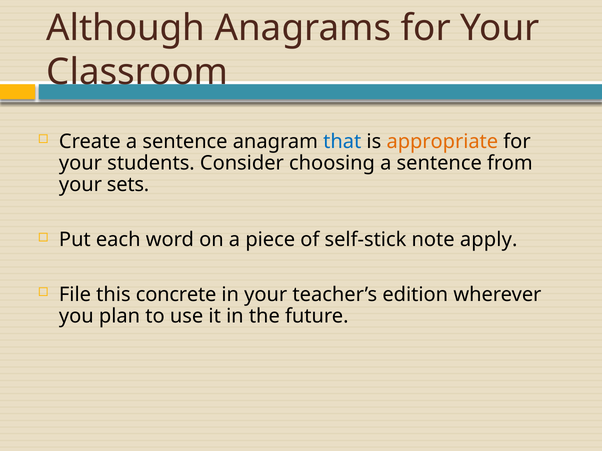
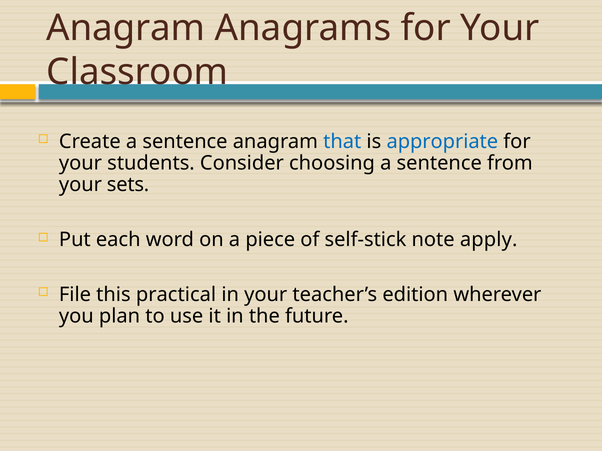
Although at (126, 28): Although -> Anagram
appropriate colour: orange -> blue
concrete: concrete -> practical
